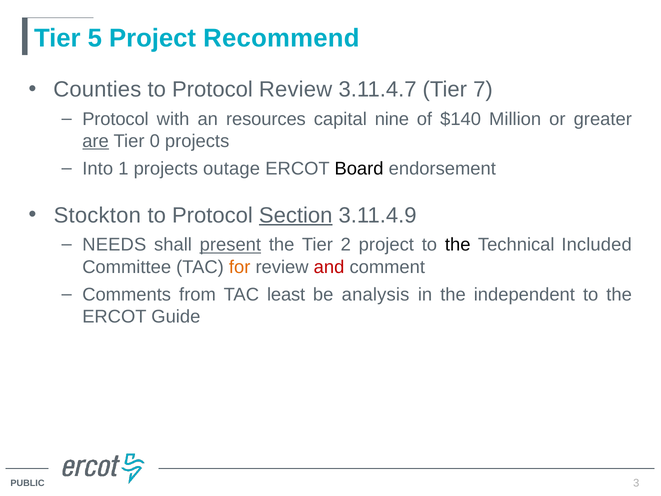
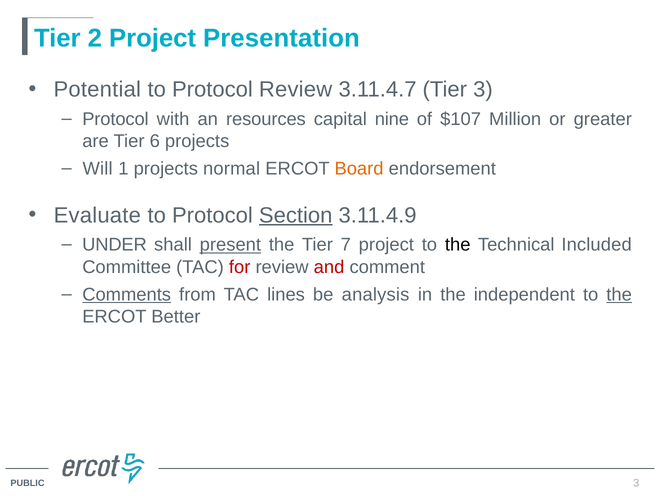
5: 5 -> 2
Recommend: Recommend -> Presentation
Counties: Counties -> Potential
Tier 7: 7 -> 3
$140: $140 -> $107
are underline: present -> none
0: 0 -> 6
Into: Into -> Will
outage: outage -> normal
Board colour: black -> orange
Stockton: Stockton -> Evaluate
NEEDS: NEEDS -> UNDER
2: 2 -> 7
for colour: orange -> red
Comments underline: none -> present
least: least -> lines
the at (619, 294) underline: none -> present
Guide: Guide -> Better
